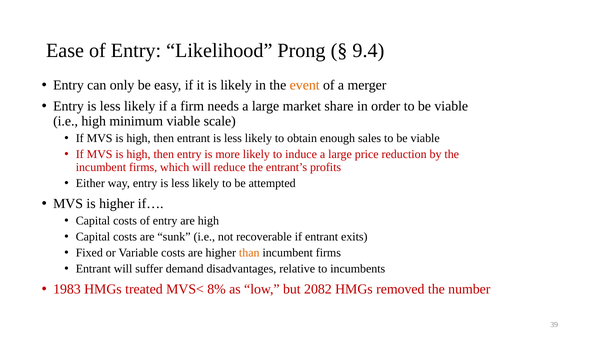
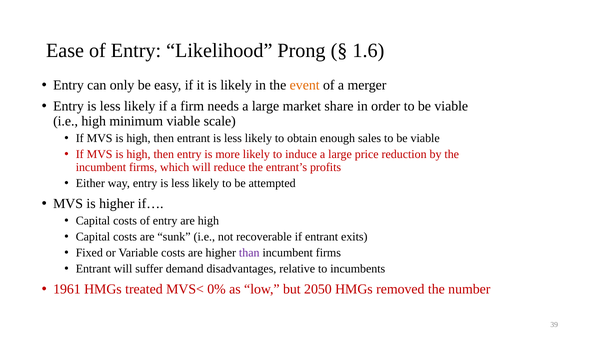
9.4: 9.4 -> 1.6
than colour: orange -> purple
1983: 1983 -> 1961
8%: 8% -> 0%
2082: 2082 -> 2050
